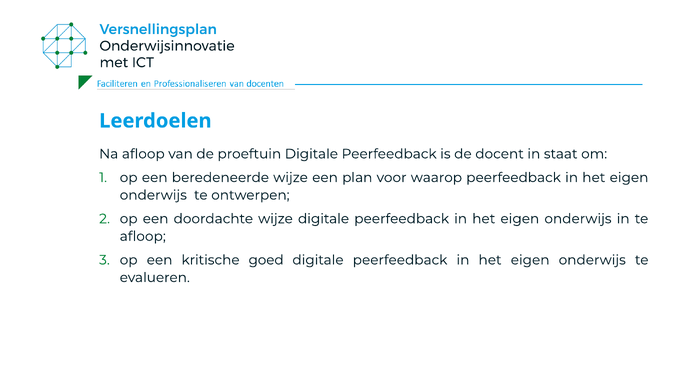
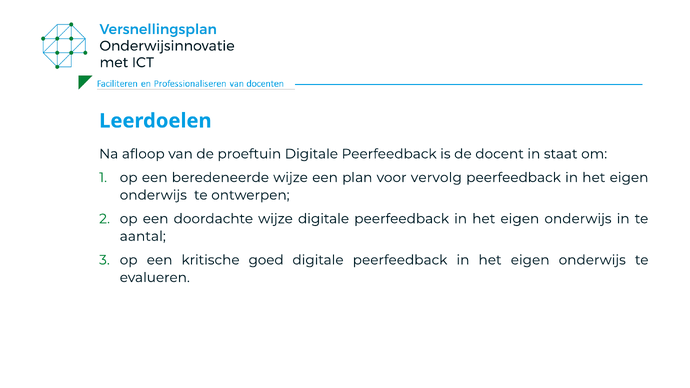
waarop: waarop -> vervolg
afloop at (143, 236): afloop -> aantal
